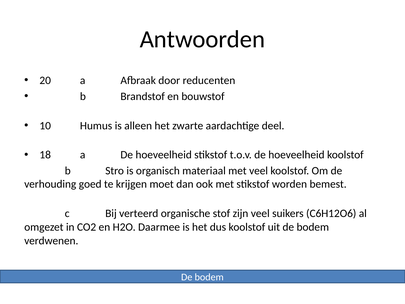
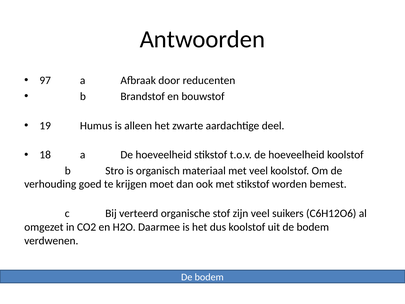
20: 20 -> 97
10: 10 -> 19
